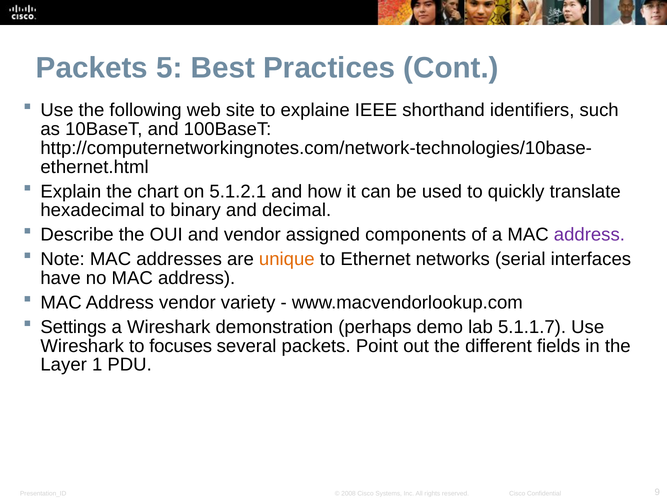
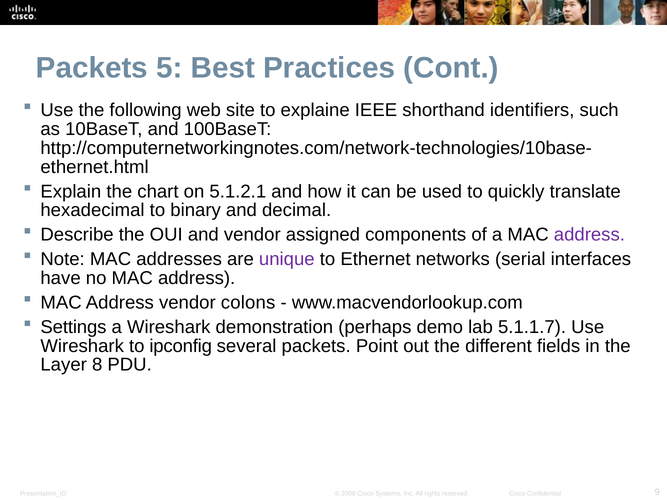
unique colour: orange -> purple
variety: variety -> colons
focuses: focuses -> ipconfig
1: 1 -> 8
